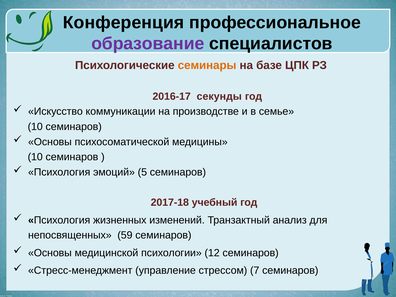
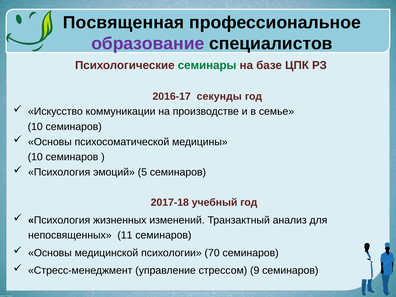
Конференция: Конференция -> Посвященная
семинары colour: orange -> green
59: 59 -> 11
12: 12 -> 70
7: 7 -> 9
